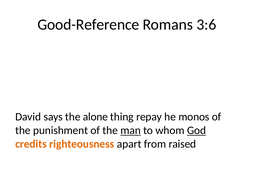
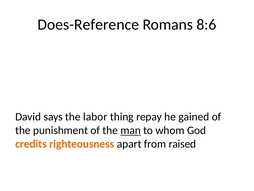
Good-Reference: Good-Reference -> Does-Reference
3:6: 3:6 -> 8:6
alone: alone -> labor
monos: monos -> gained
God underline: present -> none
